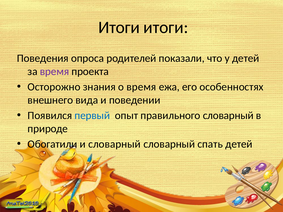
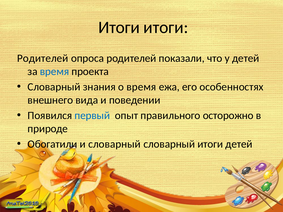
Поведения at (43, 58): Поведения -> Родителей
время at (54, 72) colour: purple -> blue
Осторожно at (54, 87): Осторожно -> Словарный
правильного словарный: словарный -> осторожно
словарный спать: спать -> итоги
